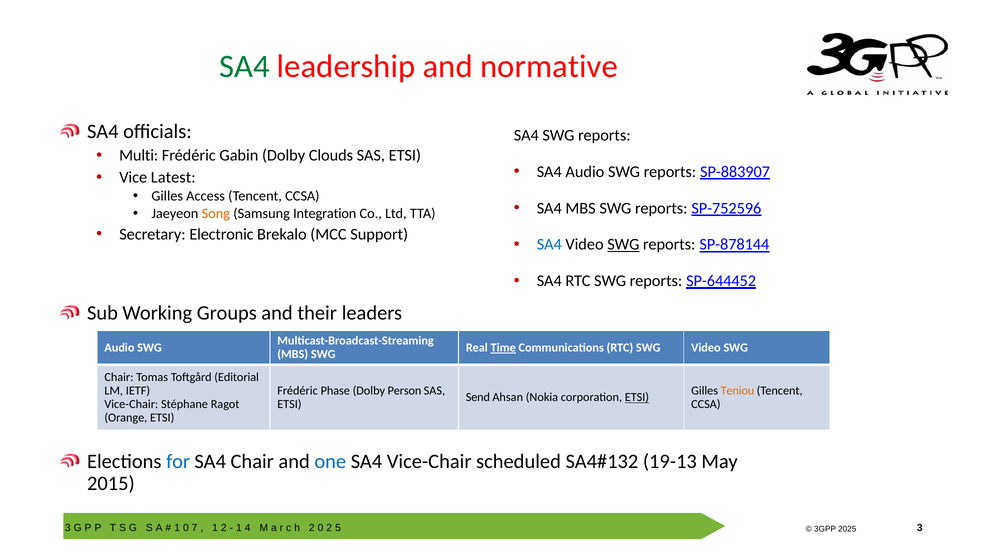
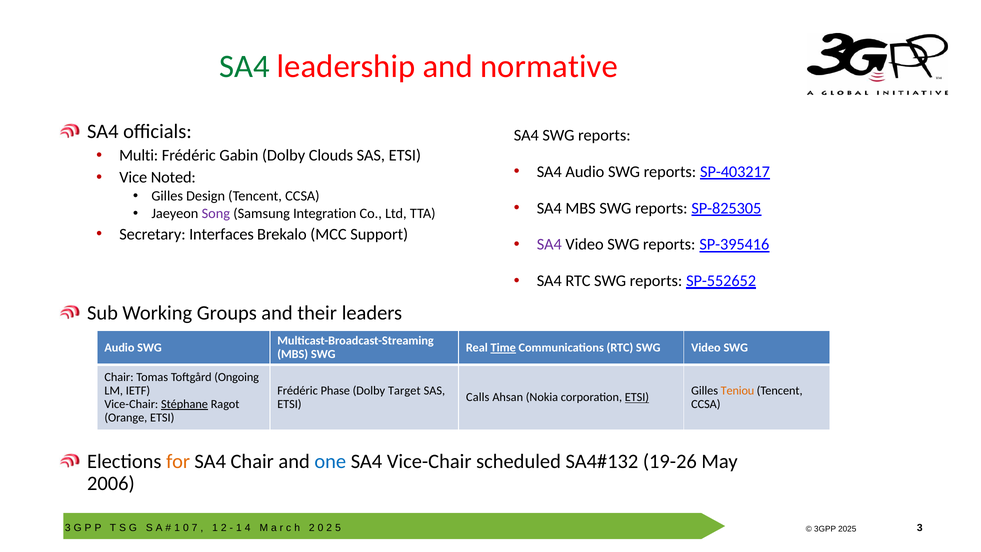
SP-883907: SP-883907 -> SP-403217
Latest: Latest -> Noted
Access: Access -> Design
SP-752596: SP-752596 -> SP-825305
Song colour: orange -> purple
Electronic: Electronic -> Interfaces
SA4 at (549, 244) colour: blue -> purple
SWG at (623, 244) underline: present -> none
SP-878144: SP-878144 -> SP-395416
SP-644452: SP-644452 -> SP-552652
Editorial: Editorial -> Ongoing
Person: Person -> Target
Send: Send -> Calls
Stéphane underline: none -> present
for colour: blue -> orange
19-13: 19-13 -> 19-26
2015: 2015 -> 2006
